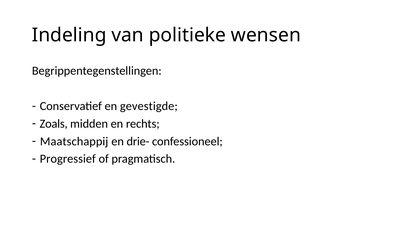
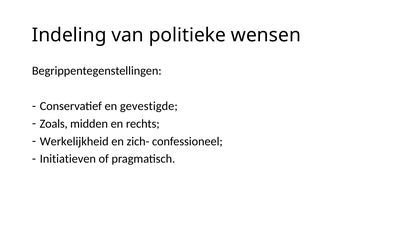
Maatschappij: Maatschappij -> Werkelijkheid
drie-: drie- -> zich-
Progressief: Progressief -> Initiatieven
